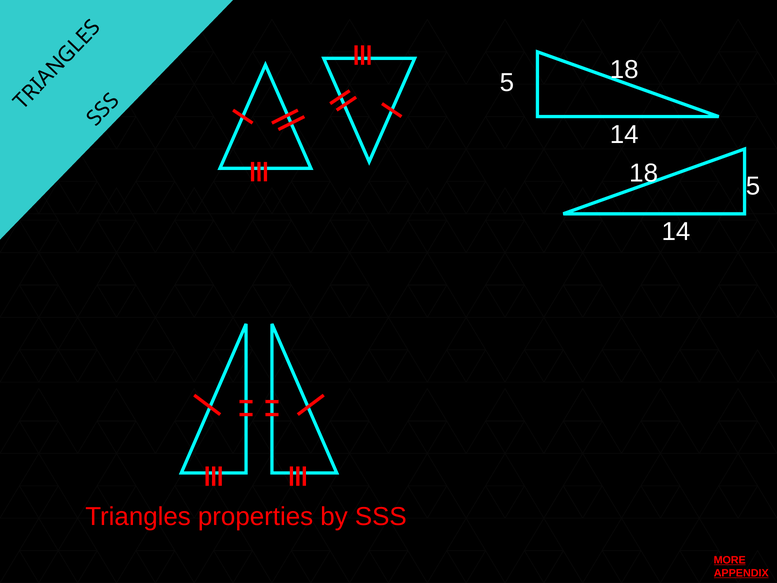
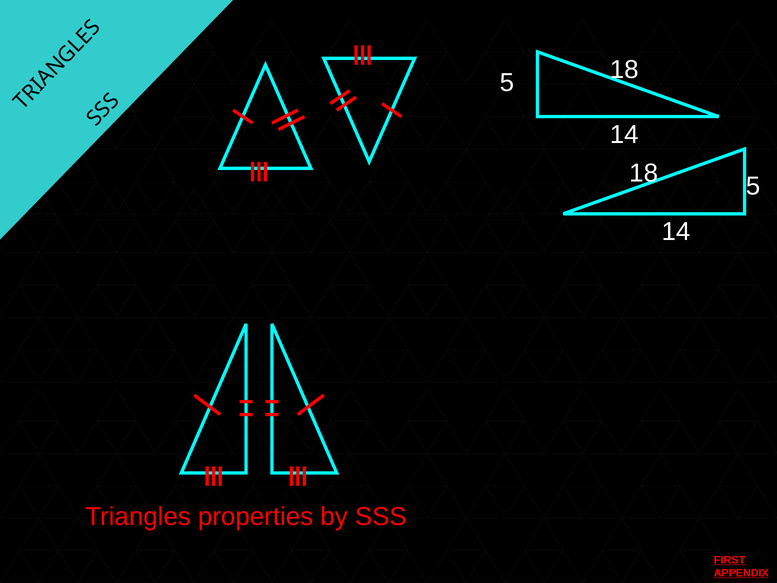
MORE: MORE -> FIRST
